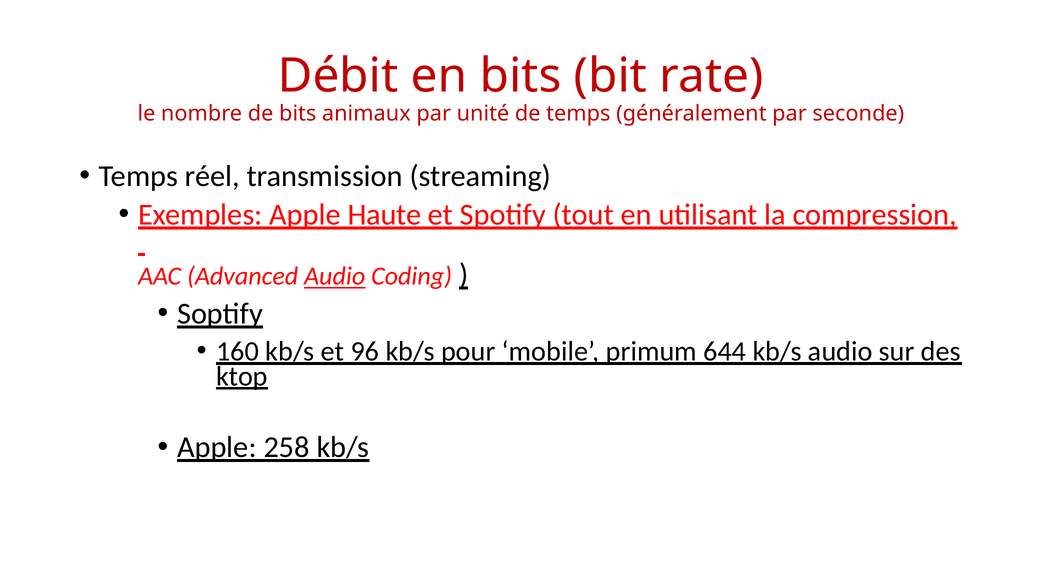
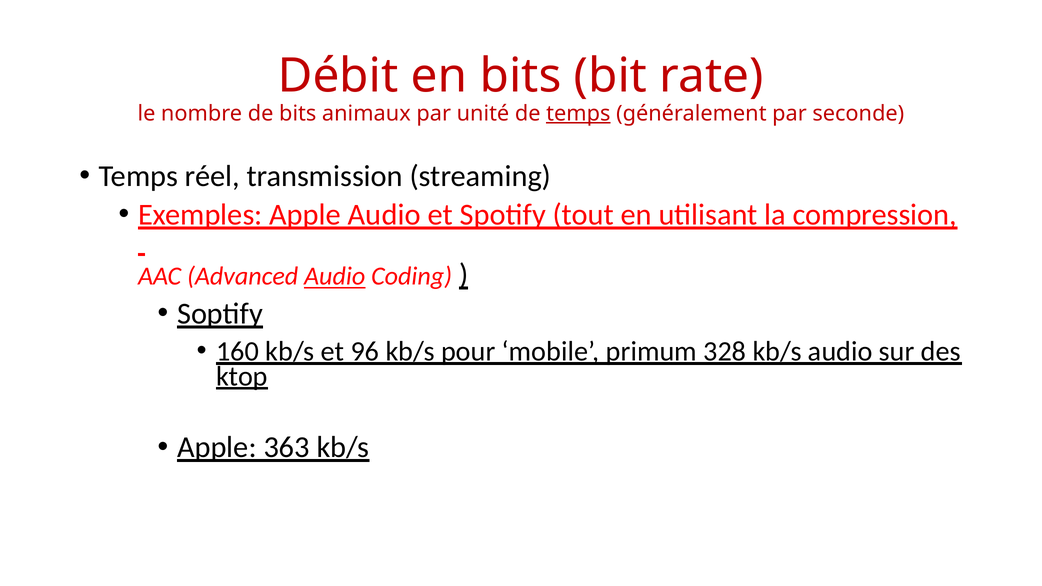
temps at (578, 114) underline: none -> present
Apple Haute: Haute -> Audio
644: 644 -> 328
258: 258 -> 363
